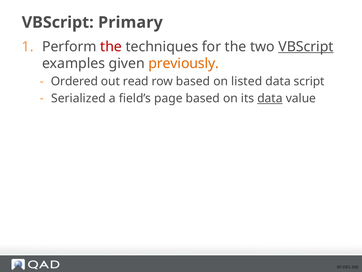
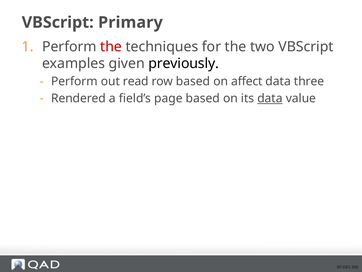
VBScript at (306, 47) underline: present -> none
previously colour: orange -> black
Ordered at (74, 81): Ordered -> Perform
listed: listed -> affect
script: script -> three
Serialized: Serialized -> Rendered
